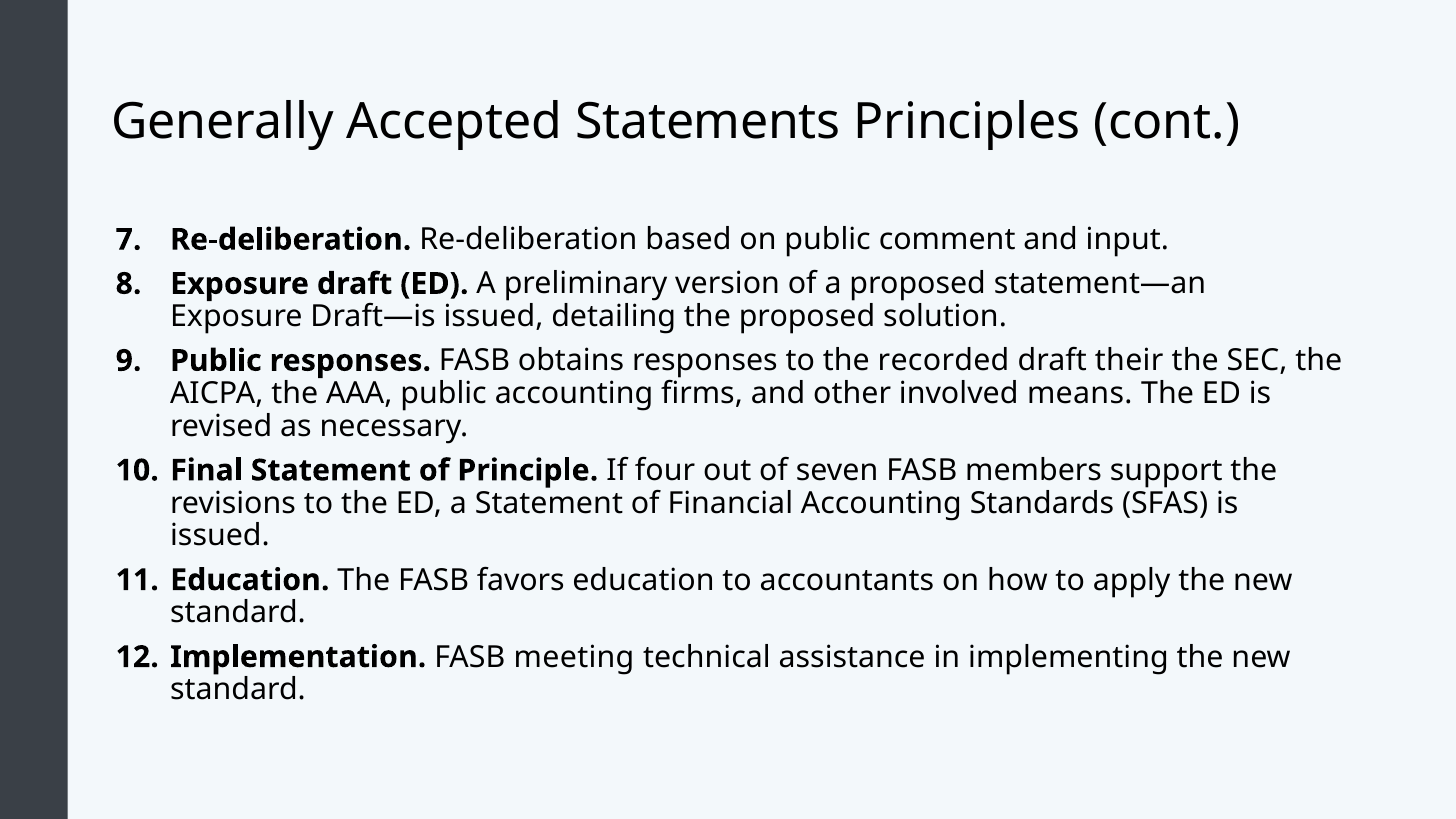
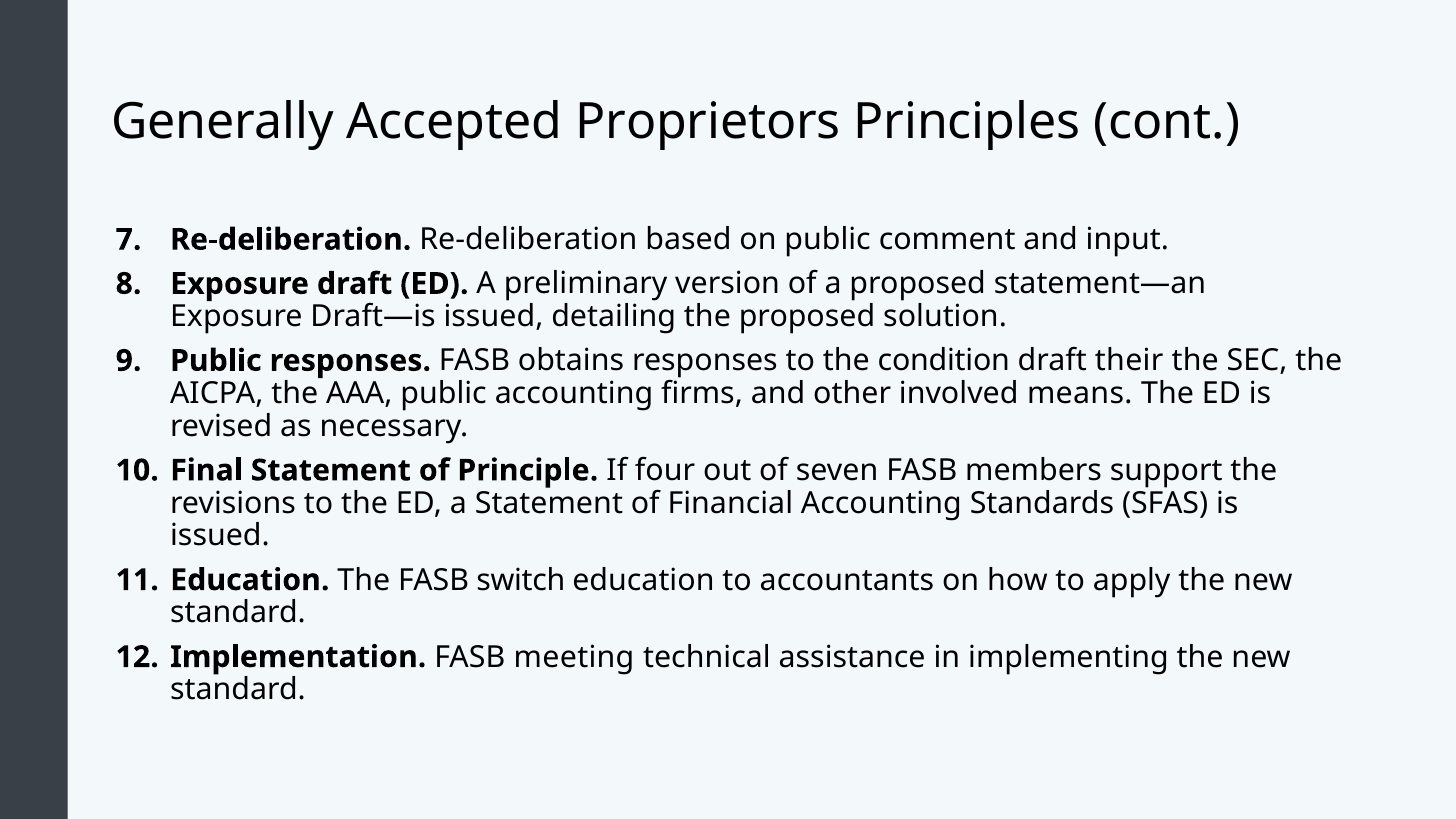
Statements: Statements -> Proprietors
recorded: recorded -> condition
favors: favors -> switch
